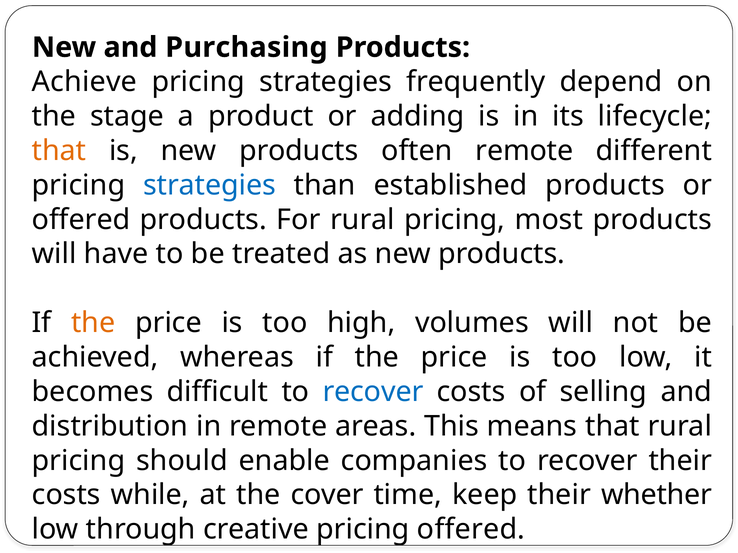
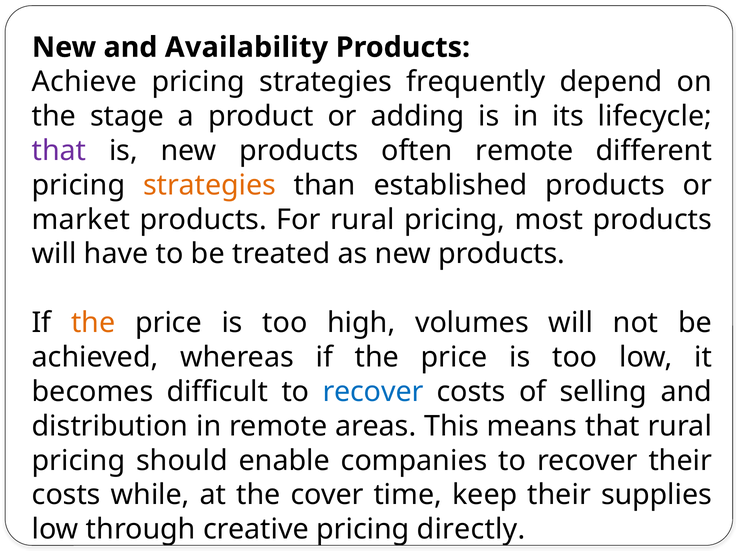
Purchasing: Purchasing -> Availability
that at (59, 151) colour: orange -> purple
strategies at (210, 185) colour: blue -> orange
offered at (81, 220): offered -> market
whether: whether -> supplies
pricing offered: offered -> directly
